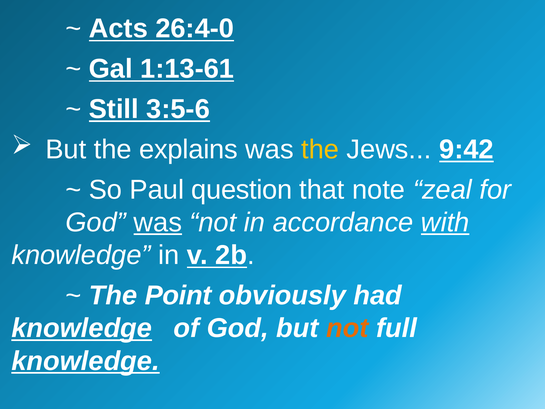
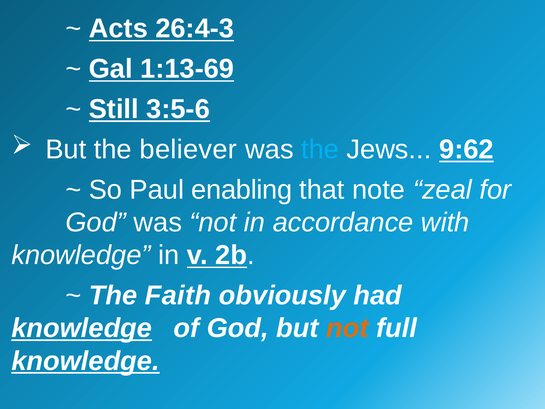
26:4-0: 26:4-0 -> 26:4-3
1:13-61: 1:13-61 -> 1:13-69
explains: explains -> believer
the at (320, 149) colour: yellow -> light blue
9:42: 9:42 -> 9:62
question: question -> enabling
was at (158, 222) underline: present -> none
with underline: present -> none
Point: Point -> Faith
